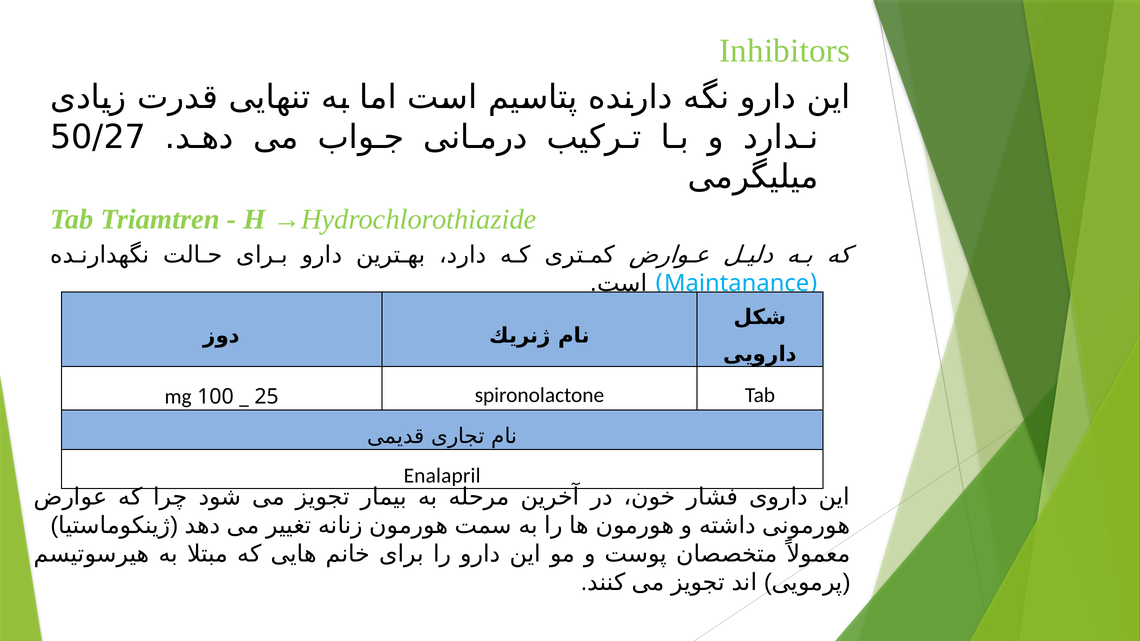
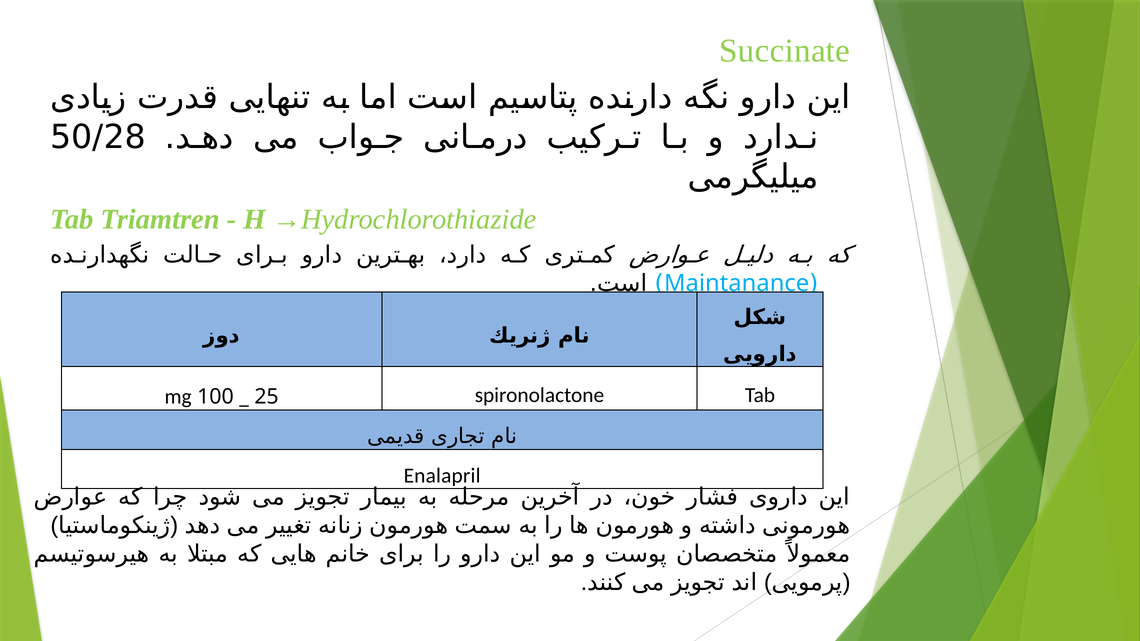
Inhibitors: Inhibitors -> Succinate
50/27: 50/27 -> 50/28
